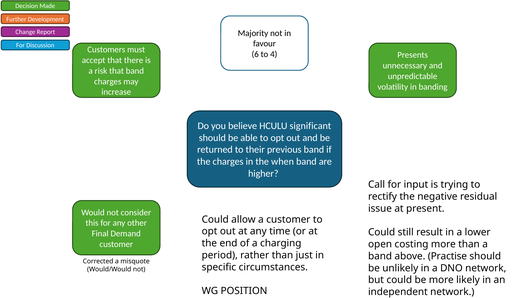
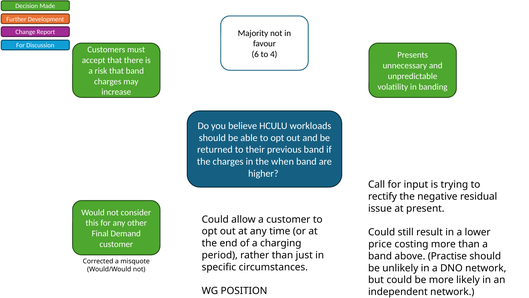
significant: significant -> workloads
open: open -> price
